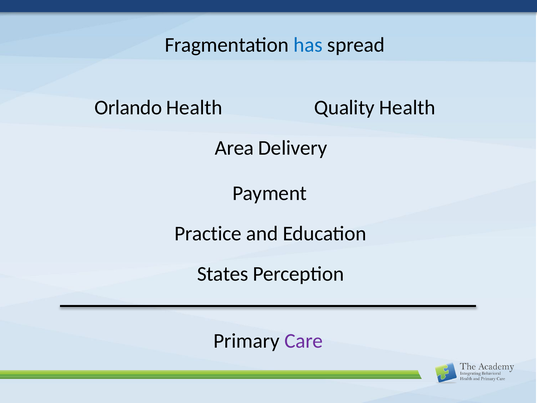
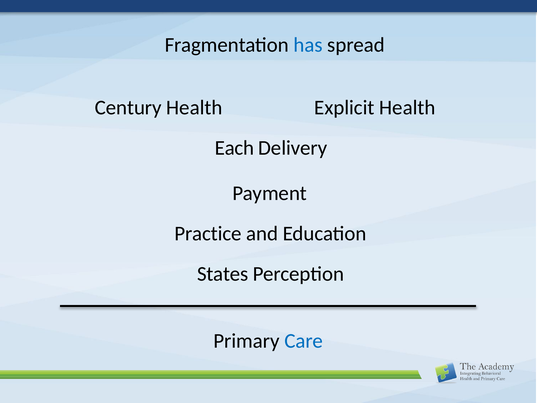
Orlando: Orlando -> Century
Quality: Quality -> Explicit
Area: Area -> Each
Care colour: purple -> blue
